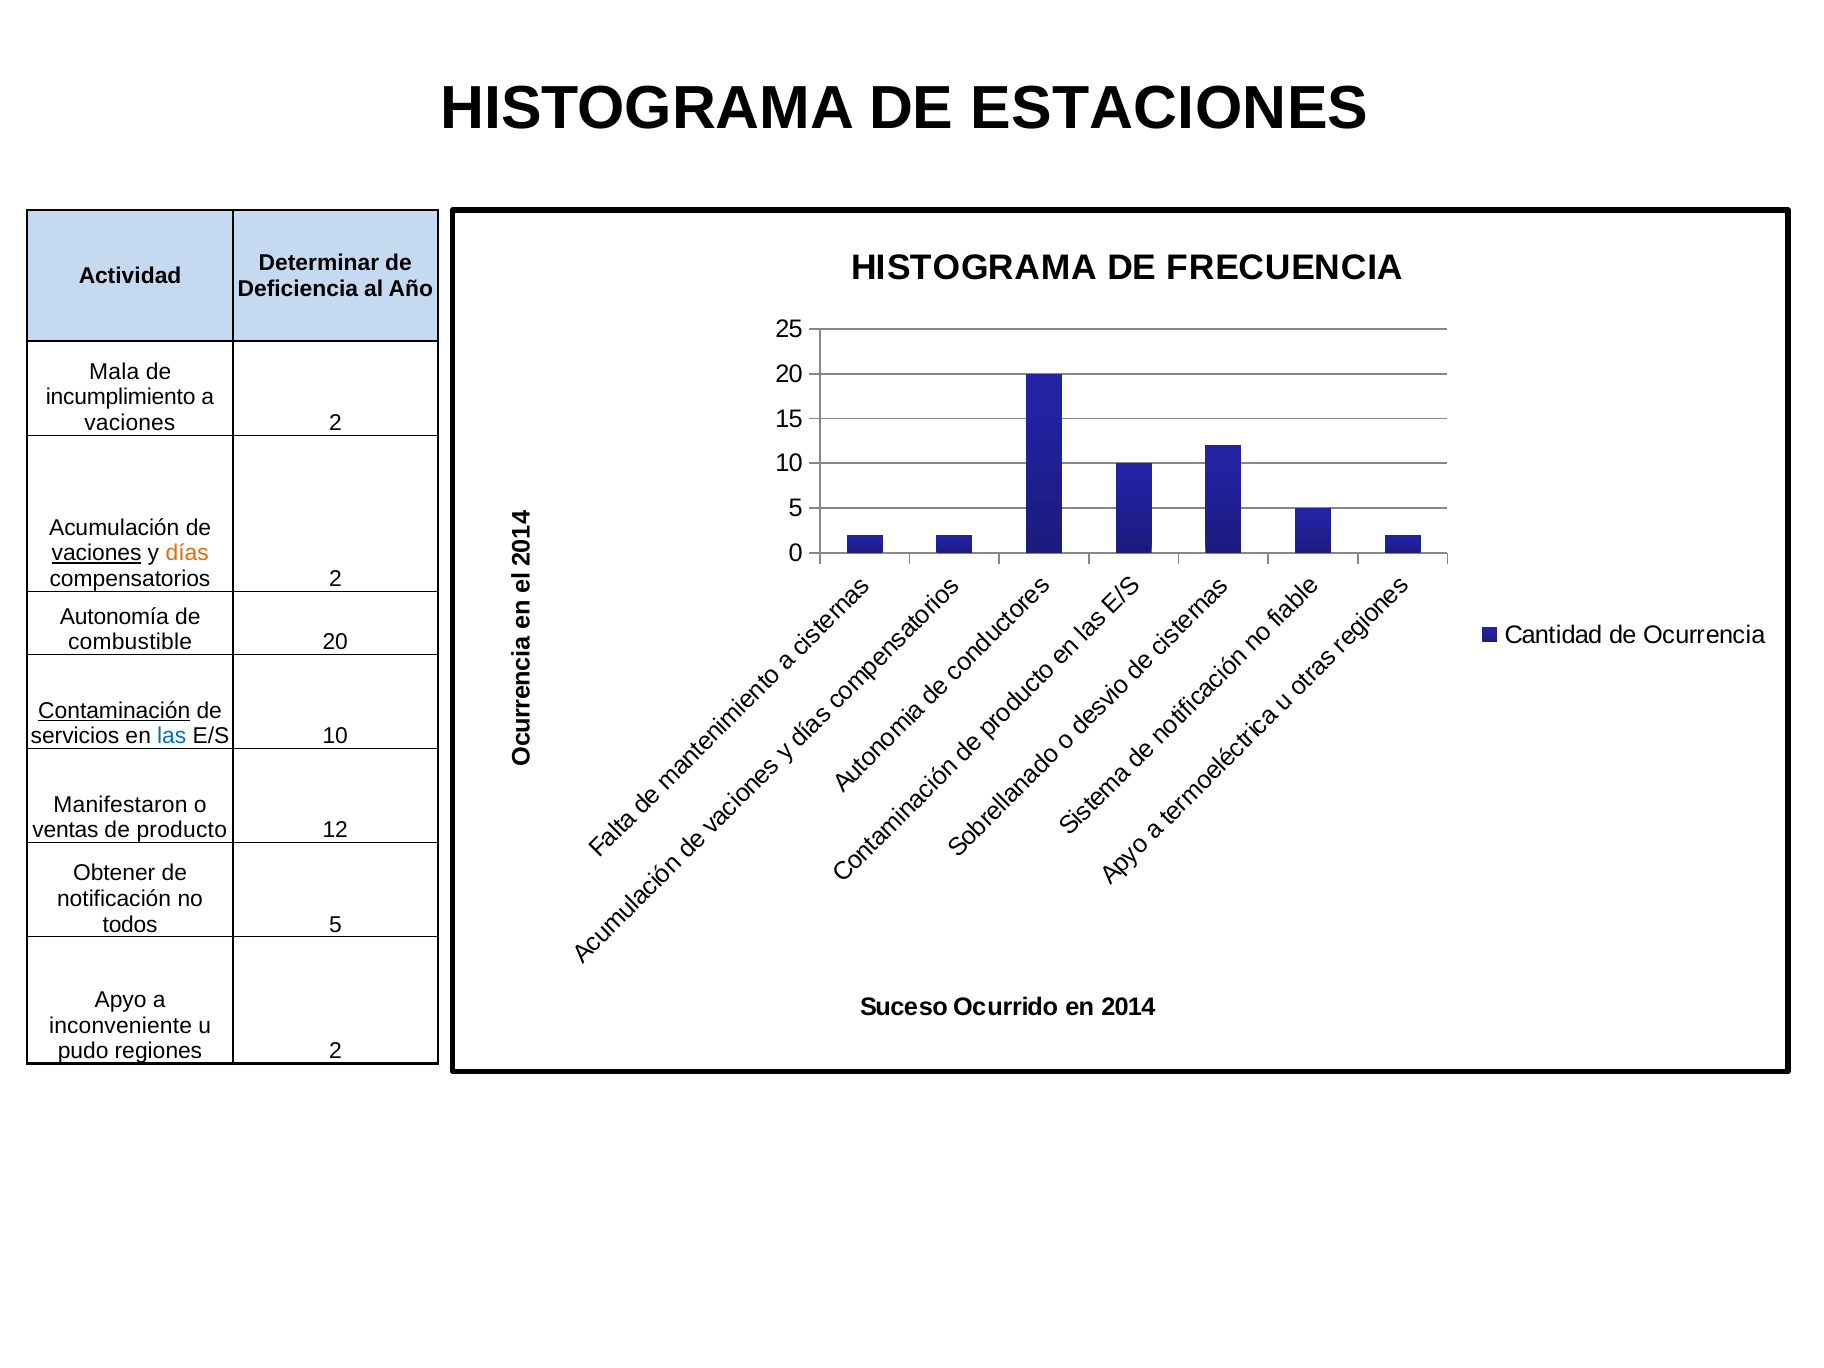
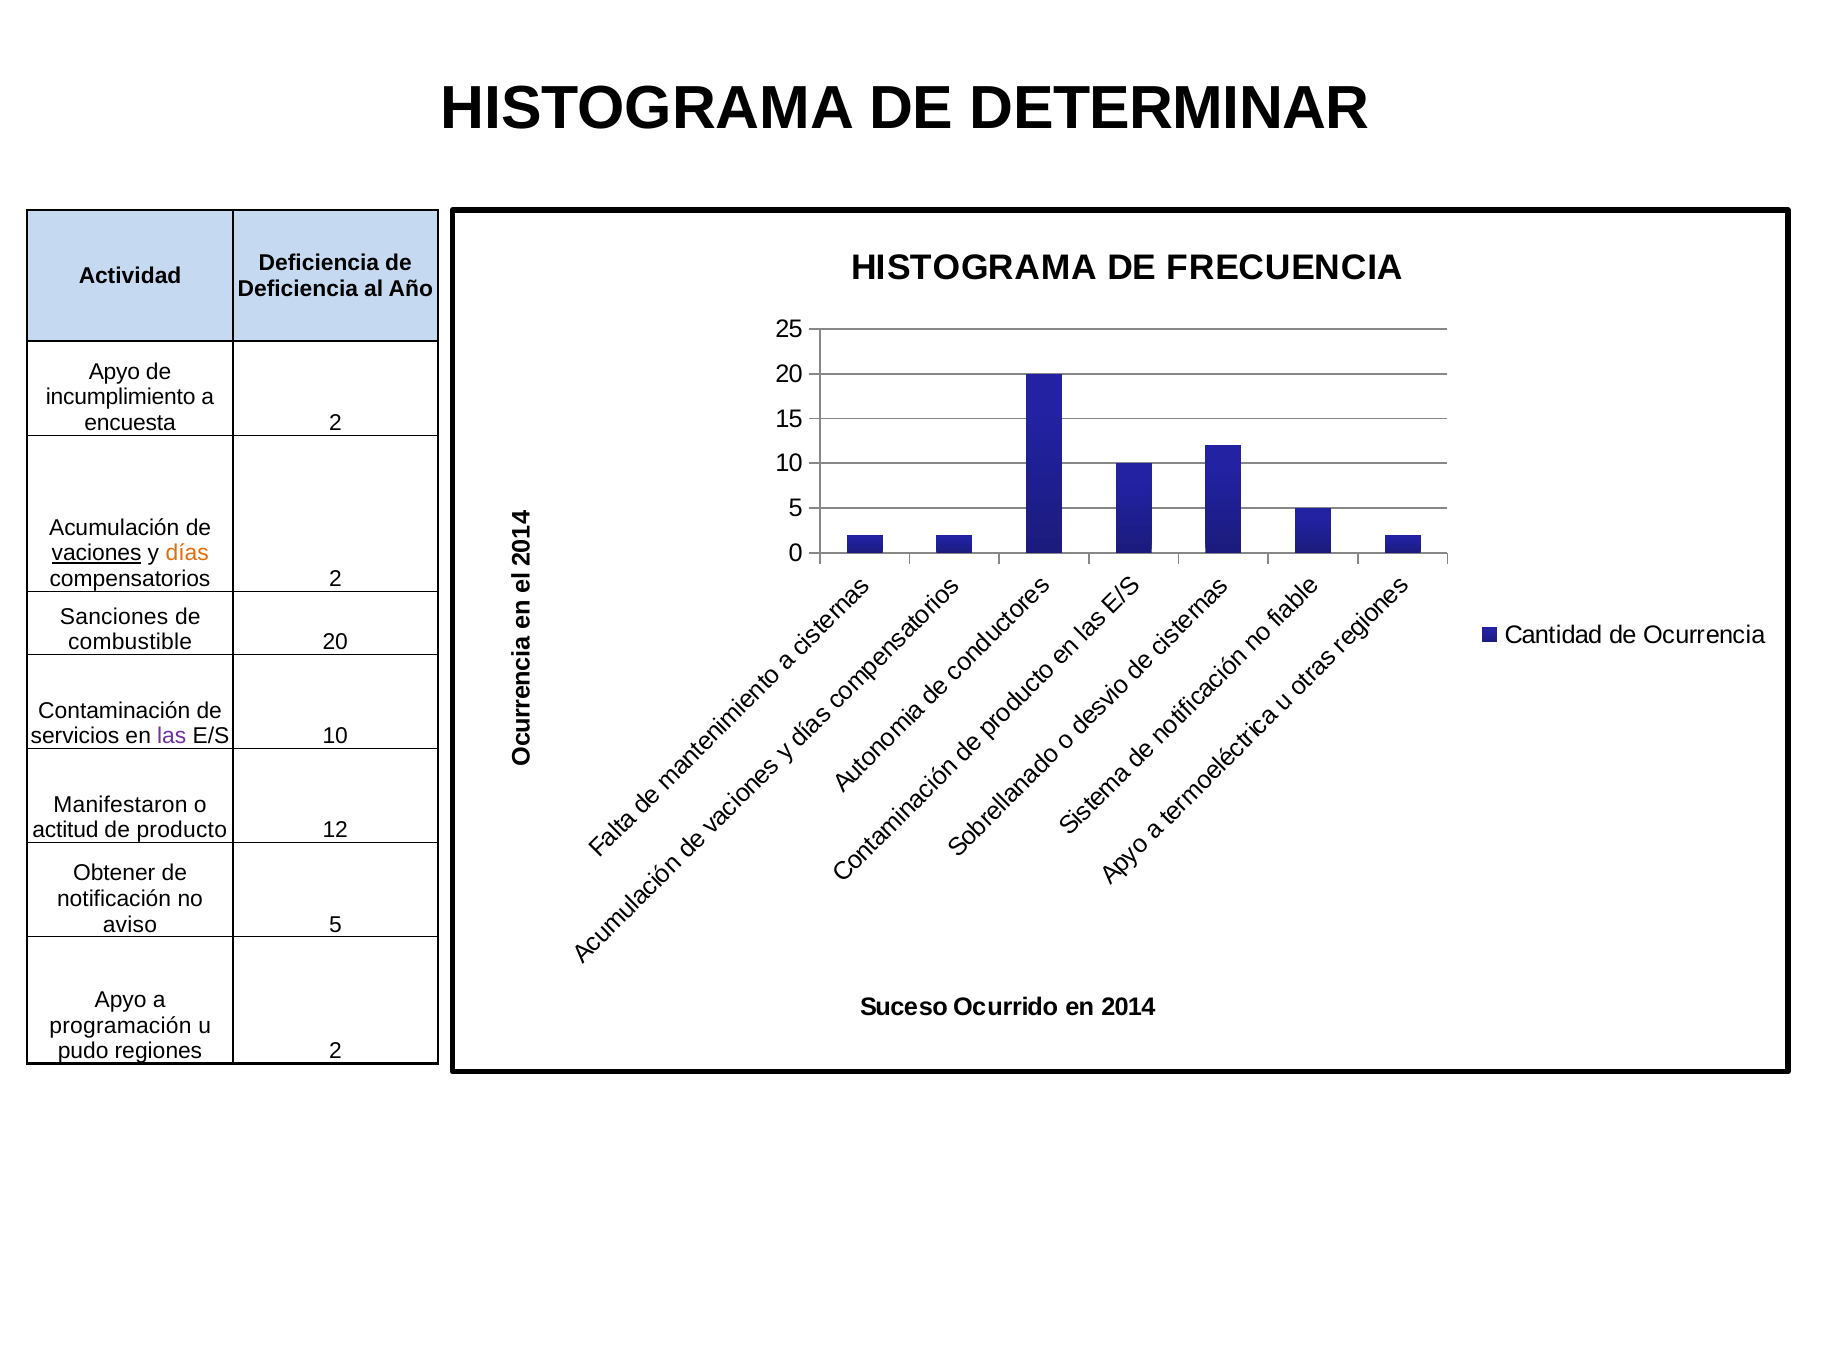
ESTACIONES: ESTACIONES -> DETERMINAR
Determinar at (319, 263): Determinar -> Deficiencia
Mala at (114, 372): Mala -> Apyo
vaciones at (130, 423): vaciones -> encuesta
Autonomía: Autonomía -> Sanciones
Contaminación underline: present -> none
las colour: blue -> purple
ventas: ventas -> actitud
todos: todos -> aviso
inconveniente: inconveniente -> programación
